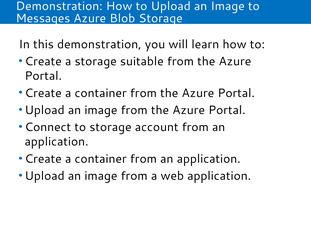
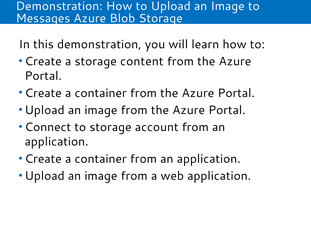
suitable: suitable -> content
